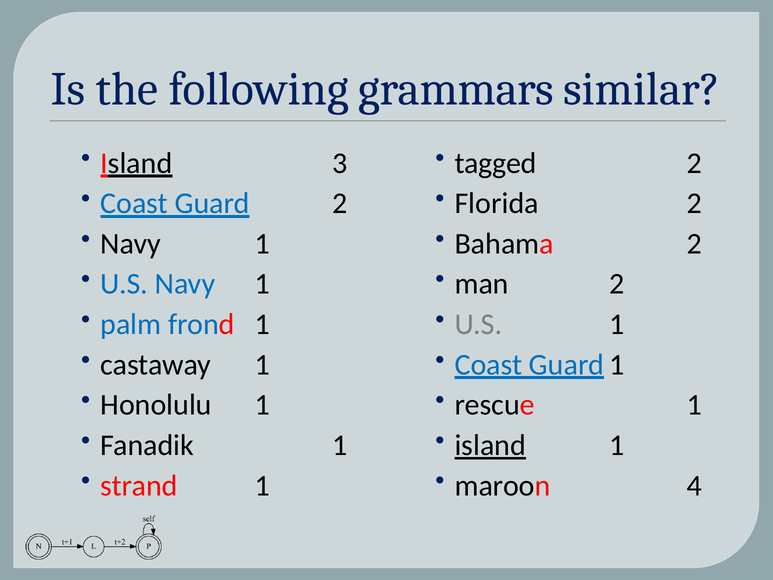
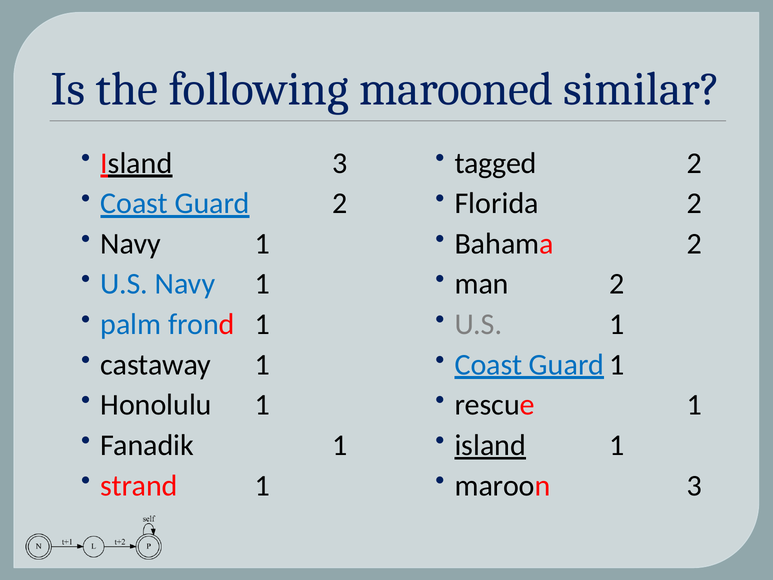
grammars: grammars -> marooned
maroon 4: 4 -> 3
